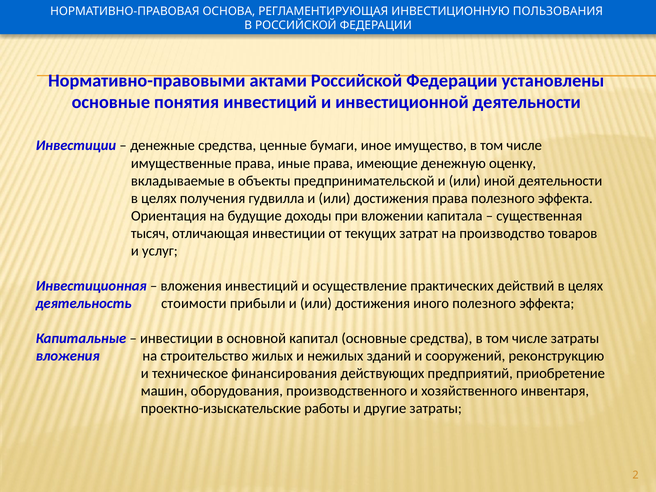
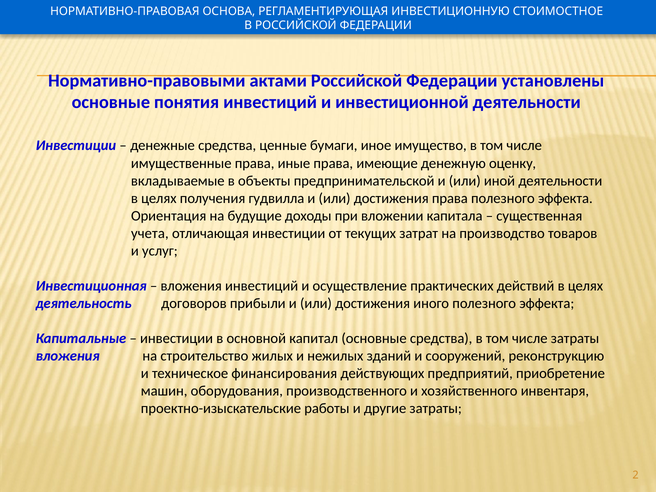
ПОЛЬЗОВАНИЯ: ПОЛЬЗОВАНИЯ -> СТОИМОСТНОЕ
тысяч: тысяч -> учета
стоимости: стоимости -> договоров
